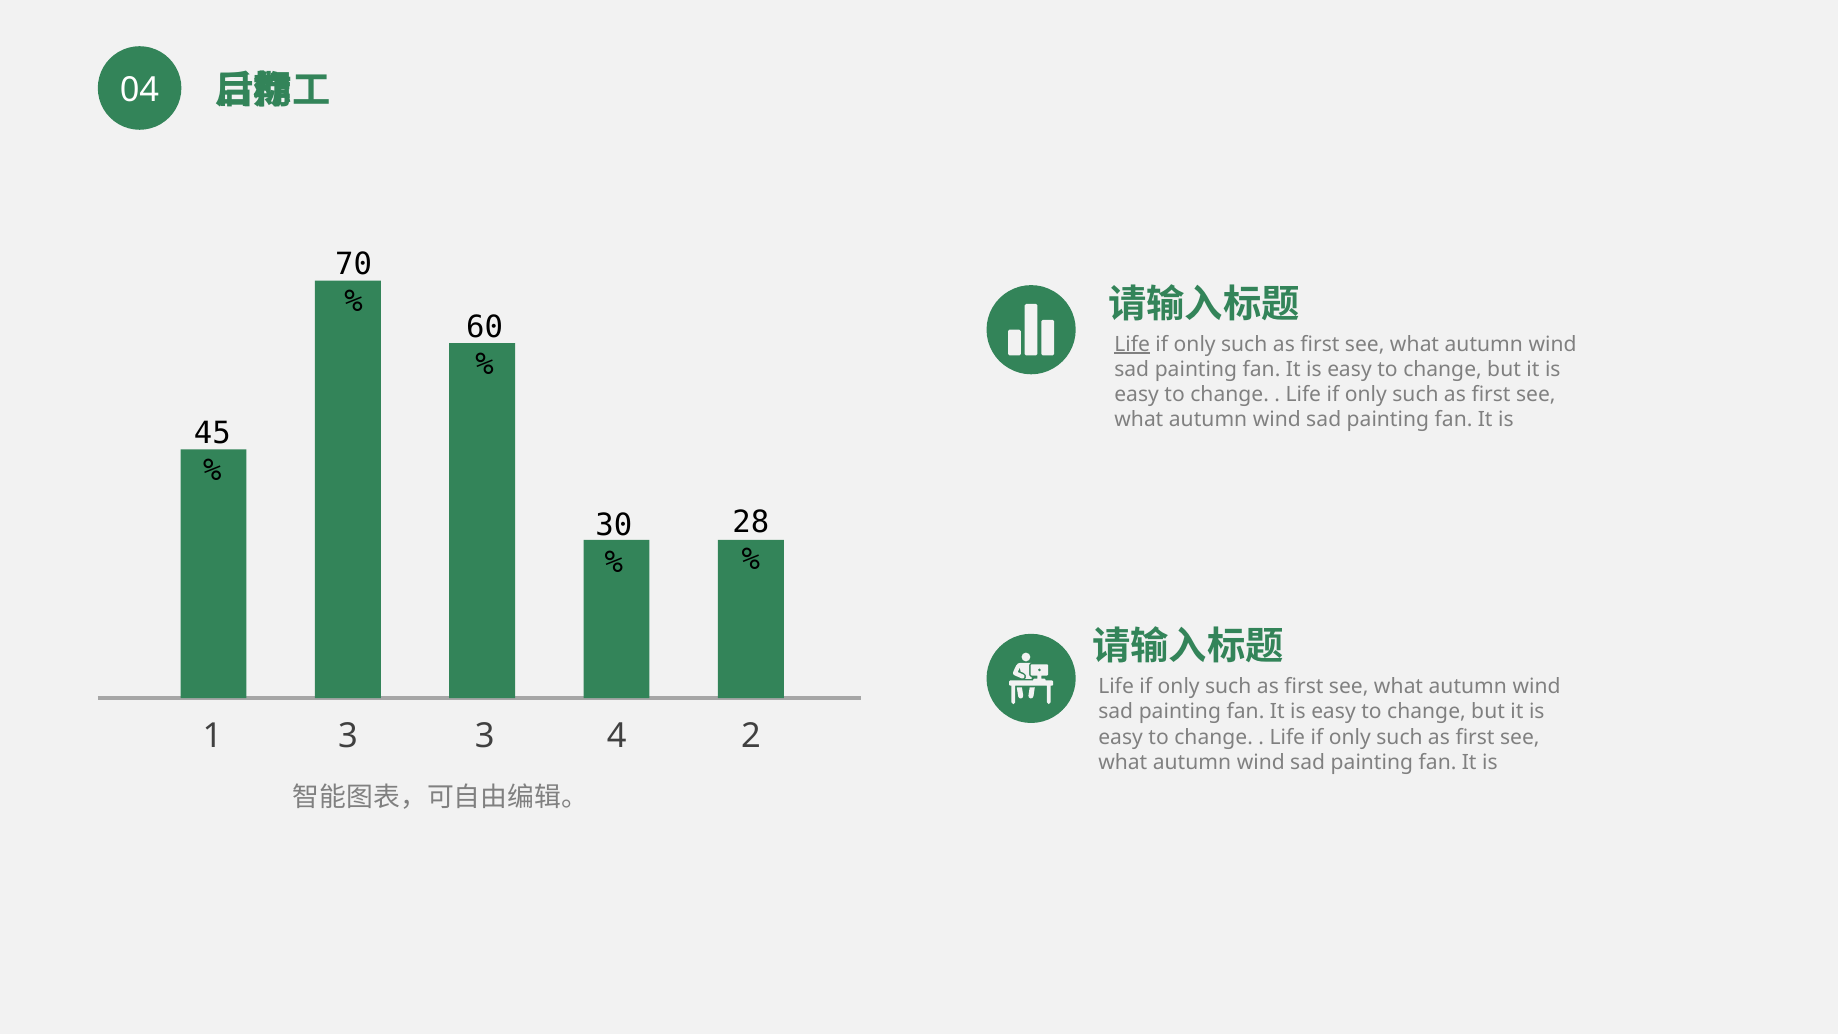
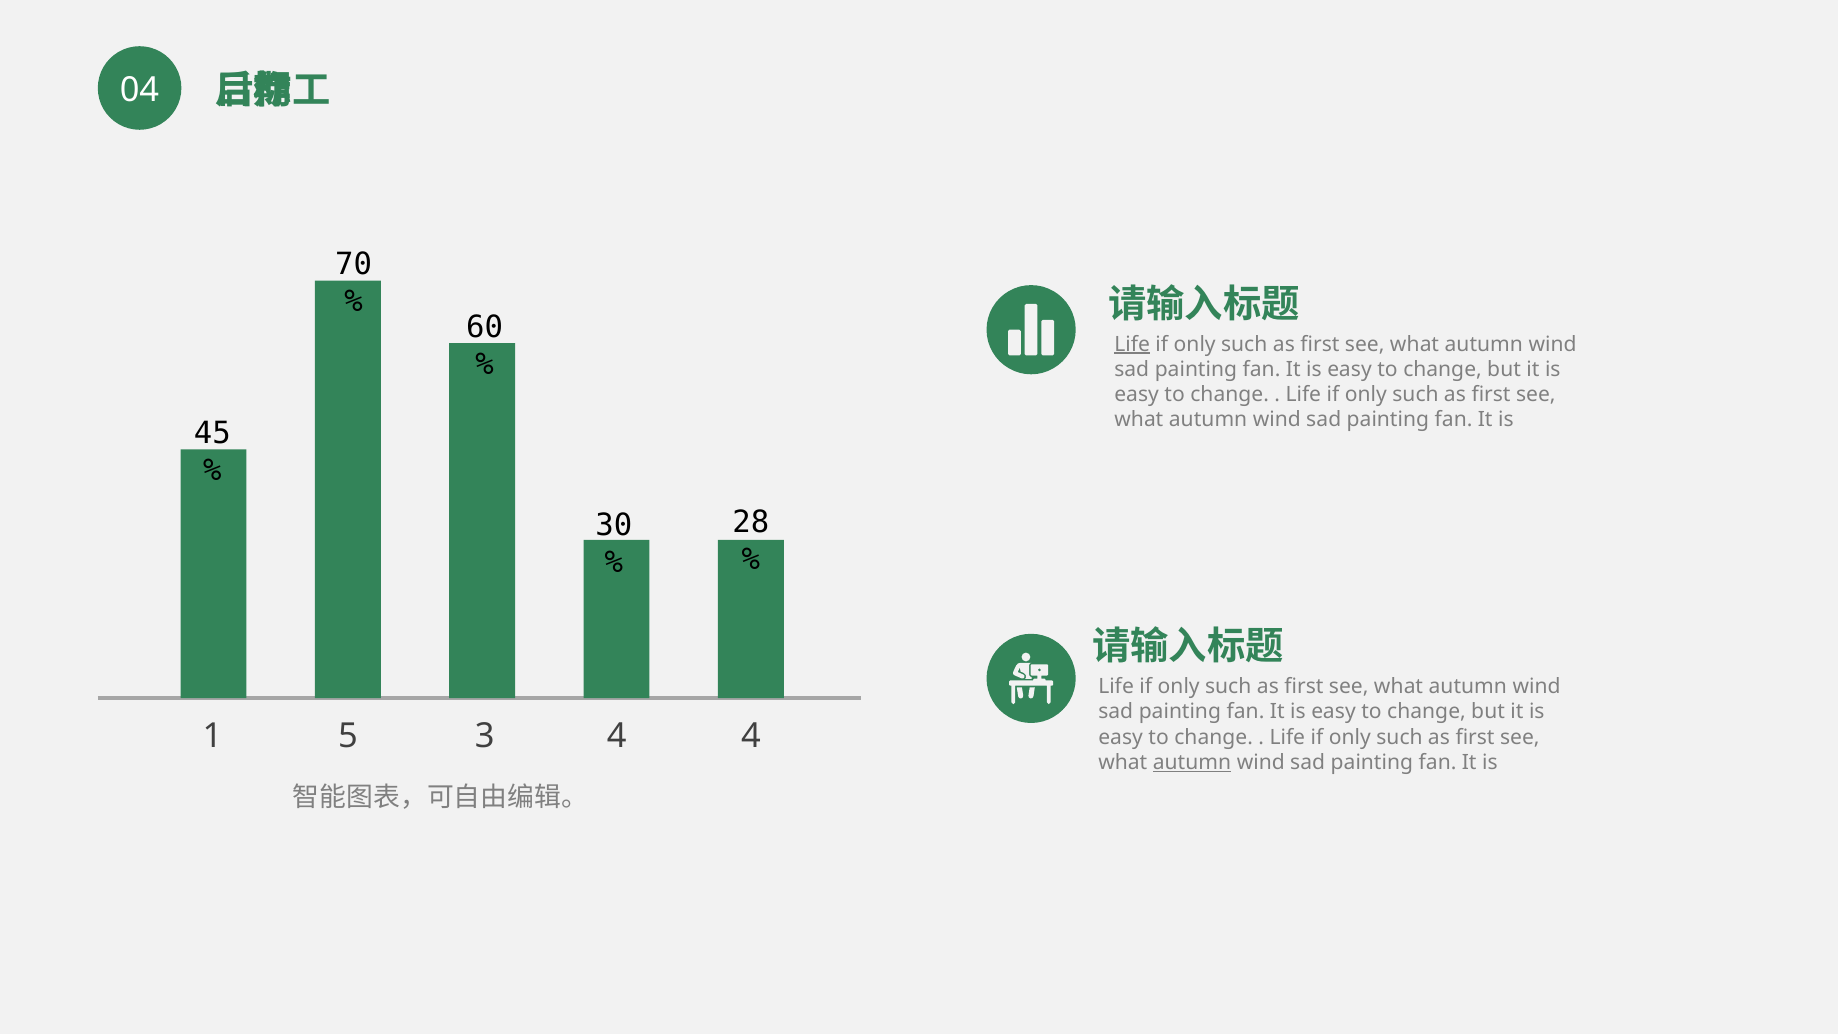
1 3: 3 -> 5
4 2: 2 -> 4
autumn at (1192, 762) underline: none -> present
